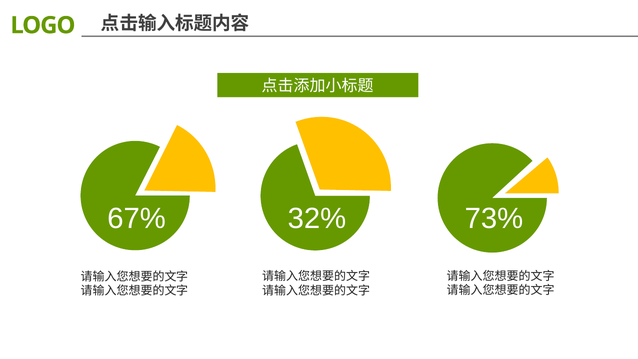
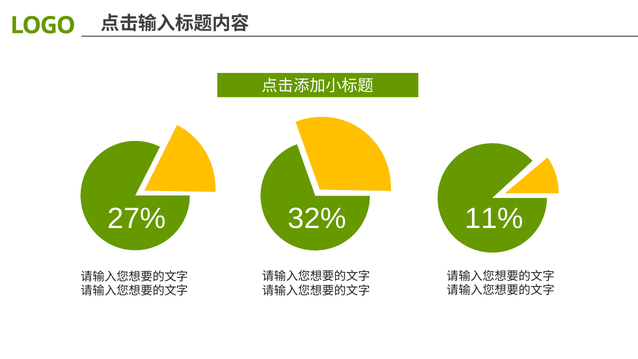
67%: 67% -> 27%
73%: 73% -> 11%
